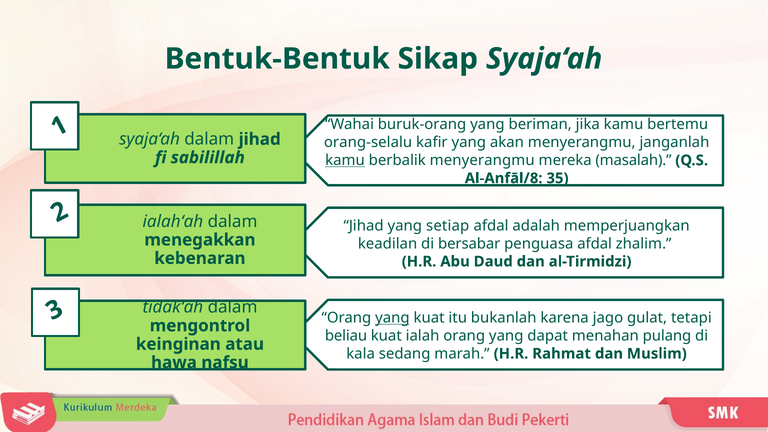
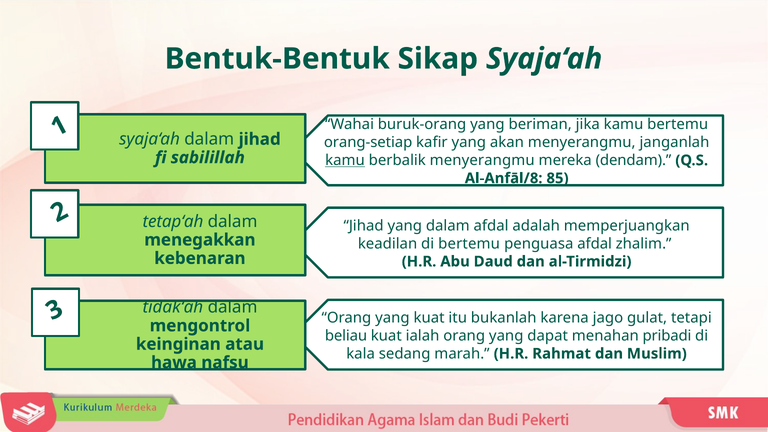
orang-selalu: orang-selalu -> orang-setiap
masalah: masalah -> dendam
35: 35 -> 85
ialah‘ah: ialah‘ah -> tetap‘ah
yang setiap: setiap -> dalam
di bersabar: bersabar -> bertemu
yang at (392, 318) underline: present -> none
pulang: pulang -> pribadi
